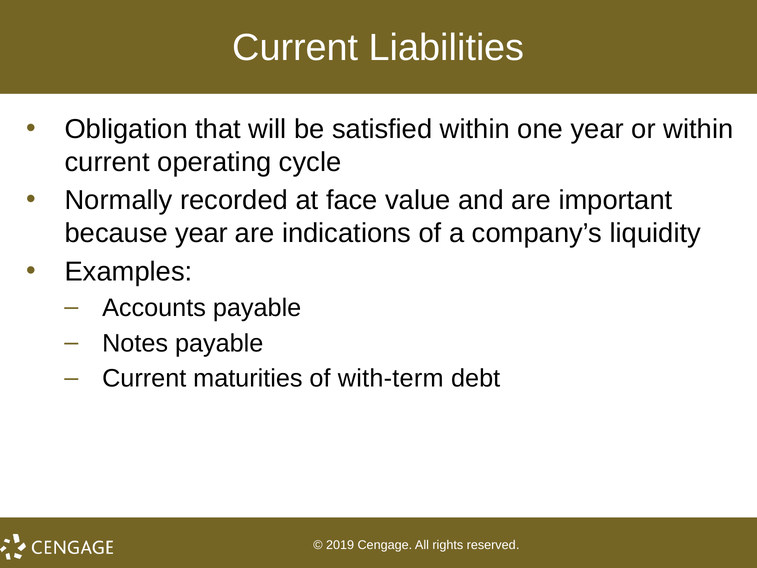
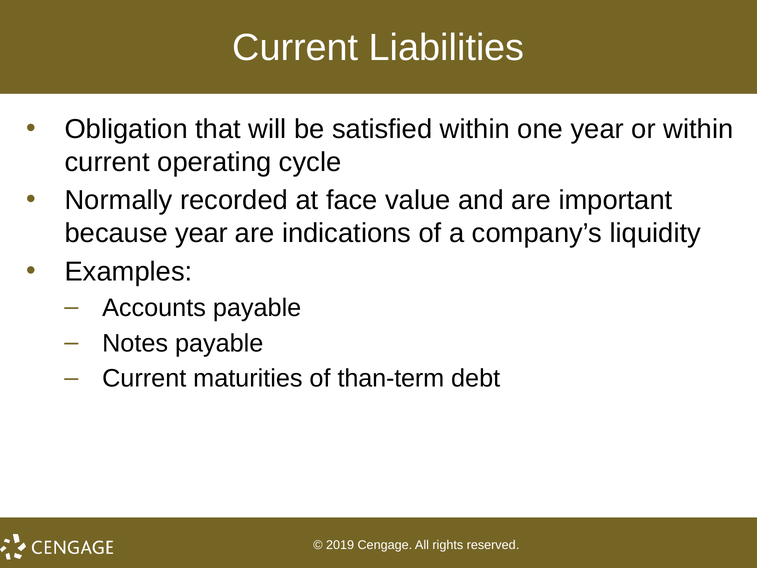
with-term: with-term -> than-term
